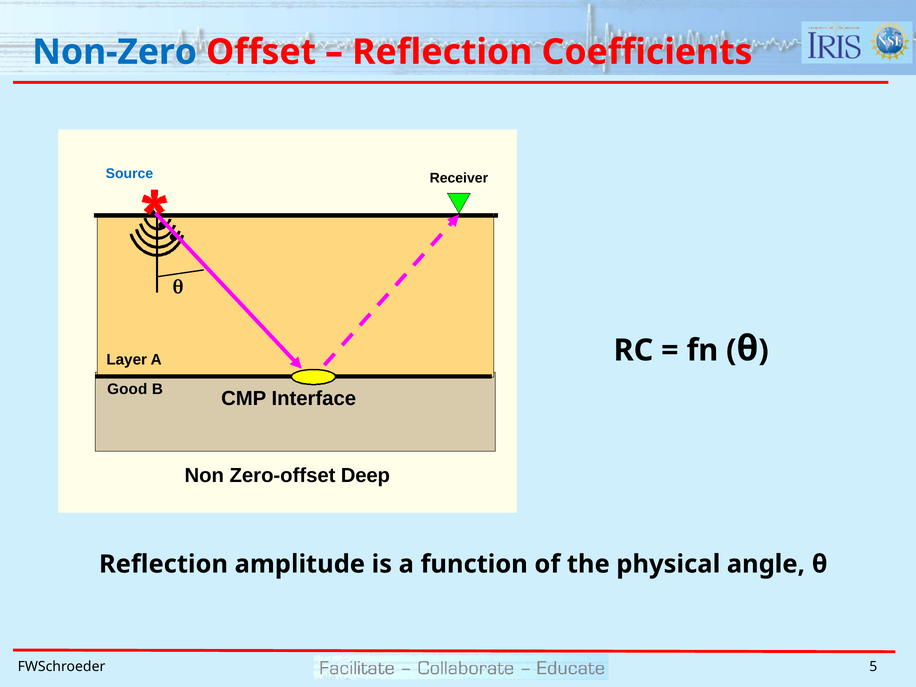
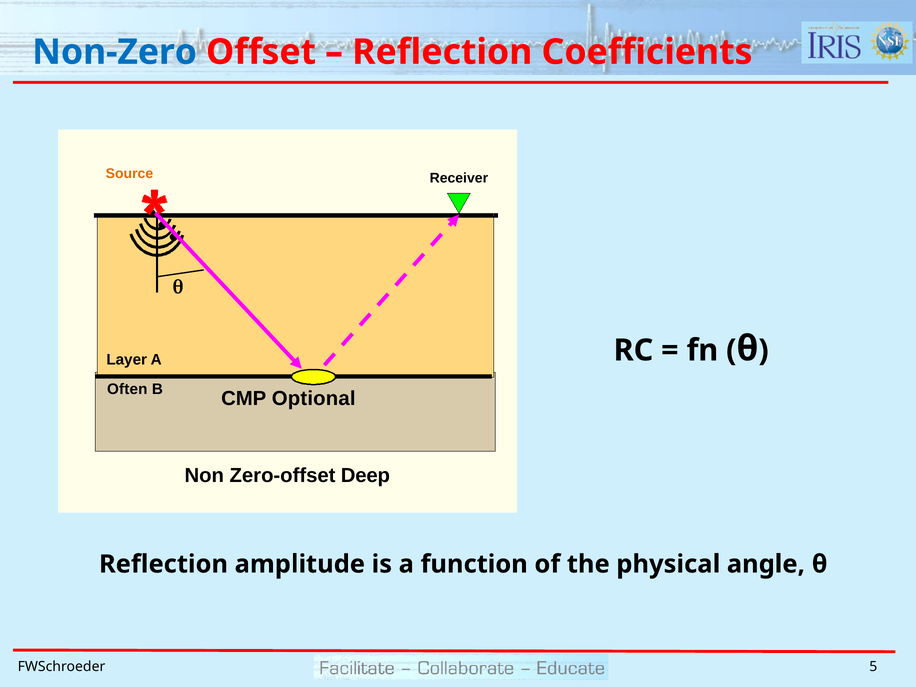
Source colour: blue -> orange
Good: Good -> Often
Interface: Interface -> Optional
